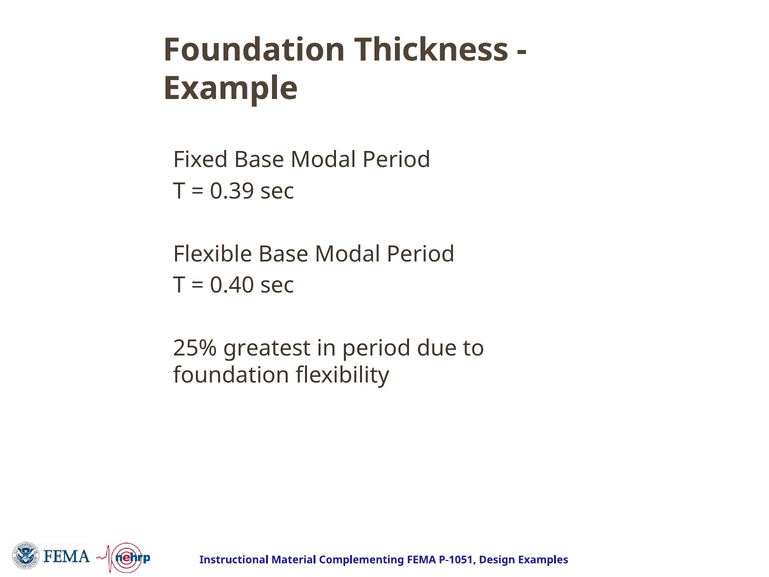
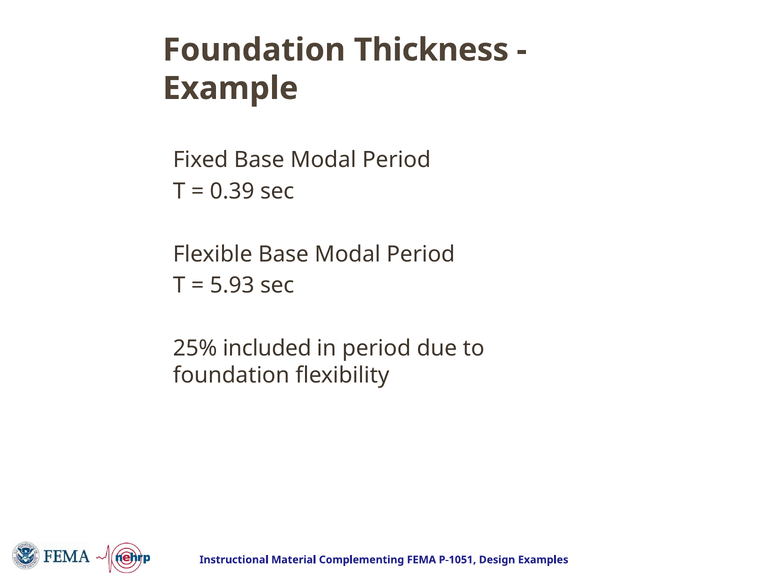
0.40: 0.40 -> 5.93
greatest: greatest -> included
